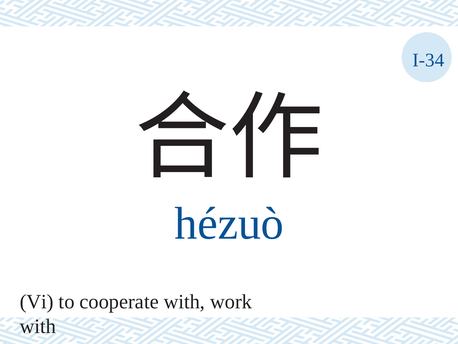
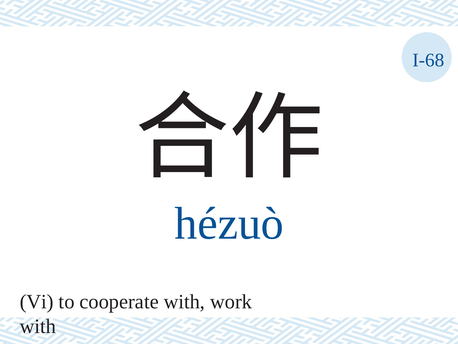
I-34: I-34 -> I-68
